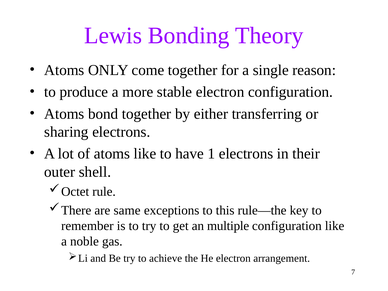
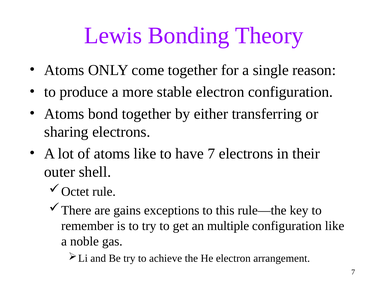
have 1: 1 -> 7
same: same -> gains
